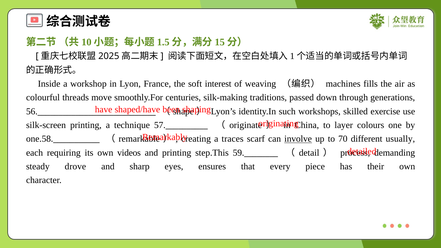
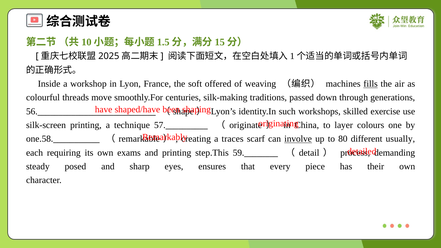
interest: interest -> offered
fills underline: none -> present
70: 70 -> 80
videos: videos -> exams
drove: drove -> posed
